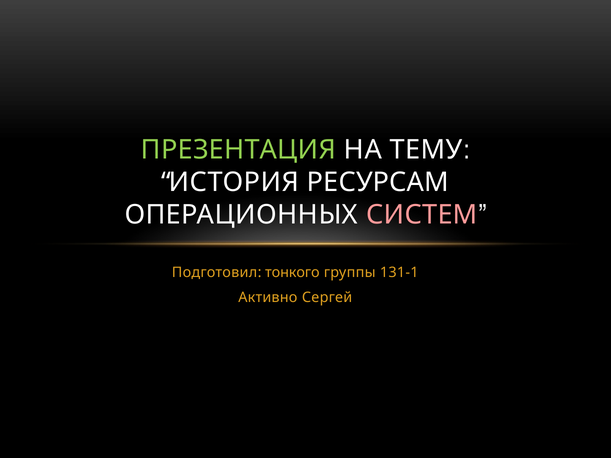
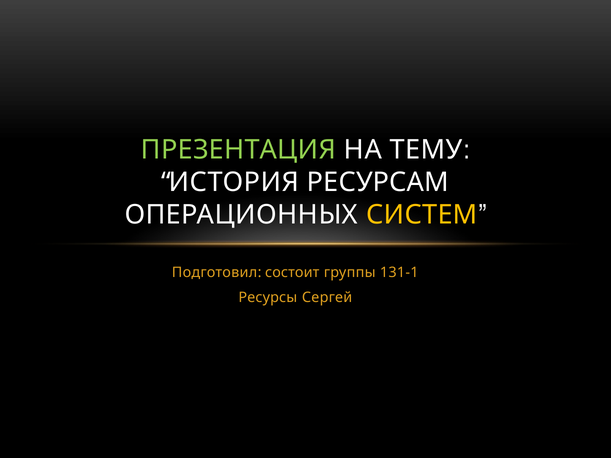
СИСТЕМ colour: pink -> yellow
тонкого: тонкого -> состоит
Активно: Активно -> Ресурсы
